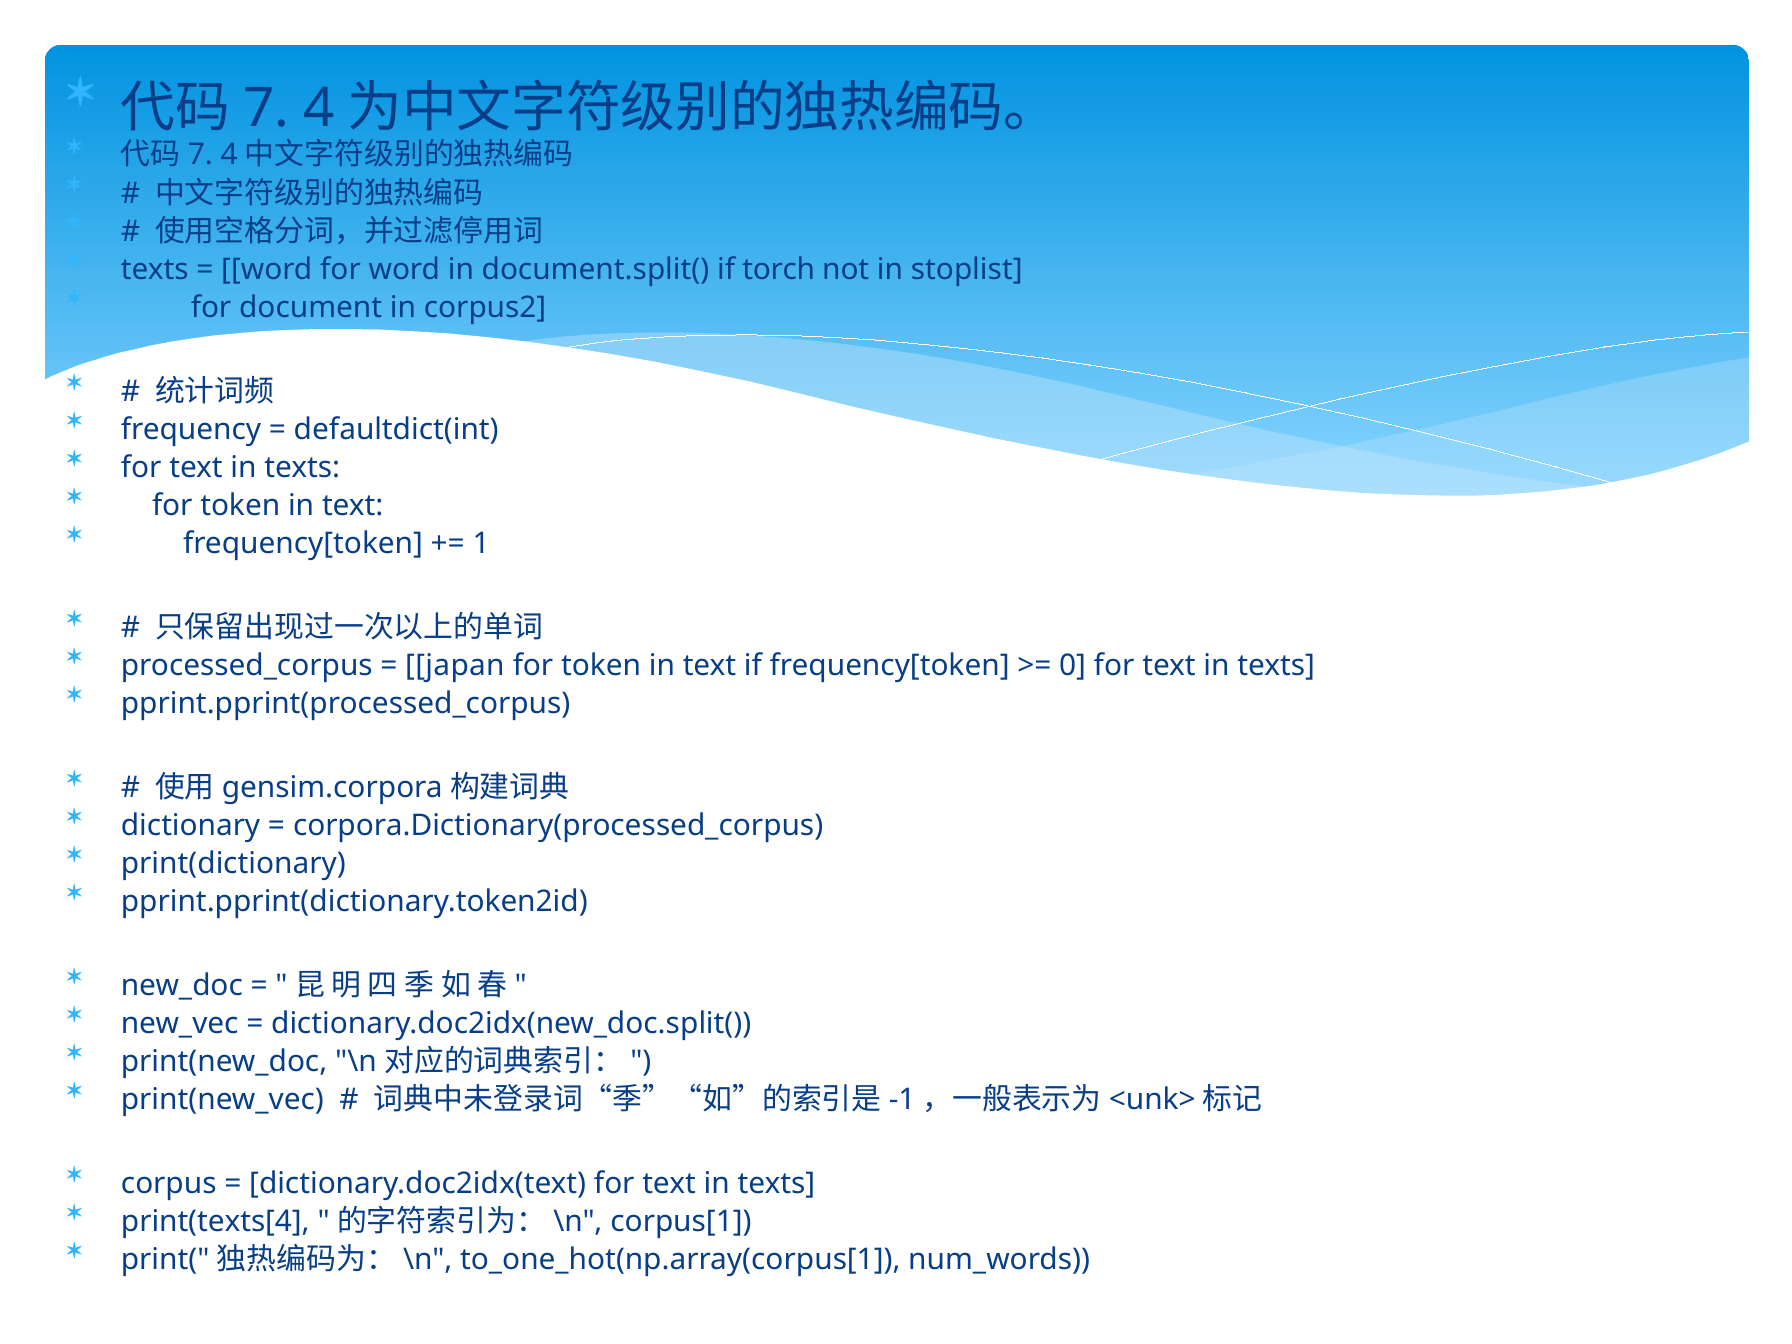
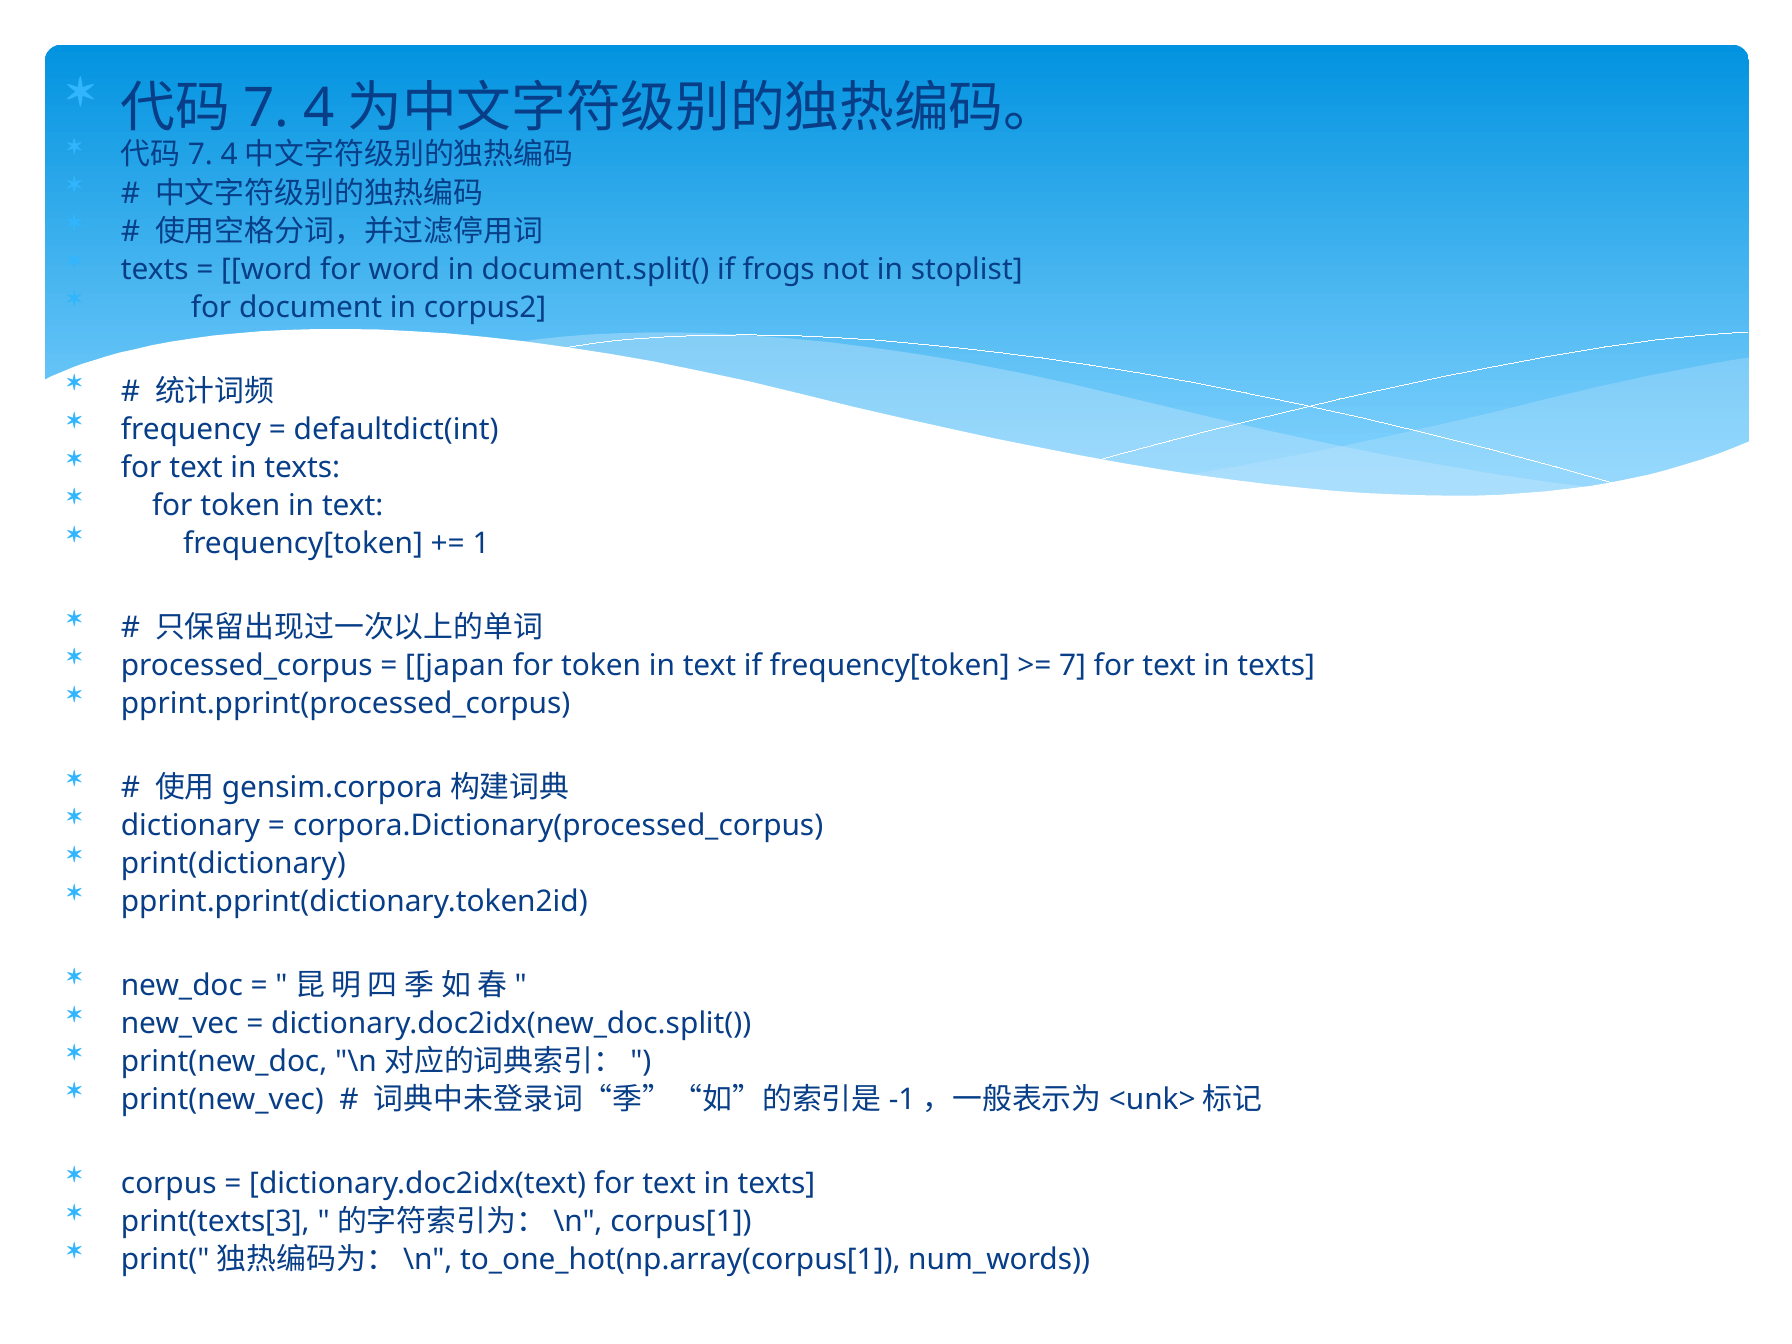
torch: torch -> frogs
0 at (1073, 666): 0 -> 7
print(texts[4: print(texts[4 -> print(texts[3
